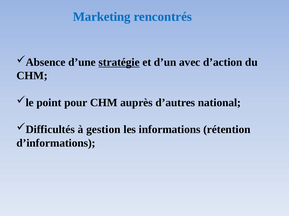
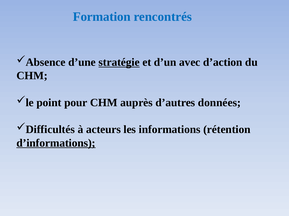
Marketing: Marketing -> Formation
national: national -> données
gestion: gestion -> acteurs
d’informations underline: none -> present
